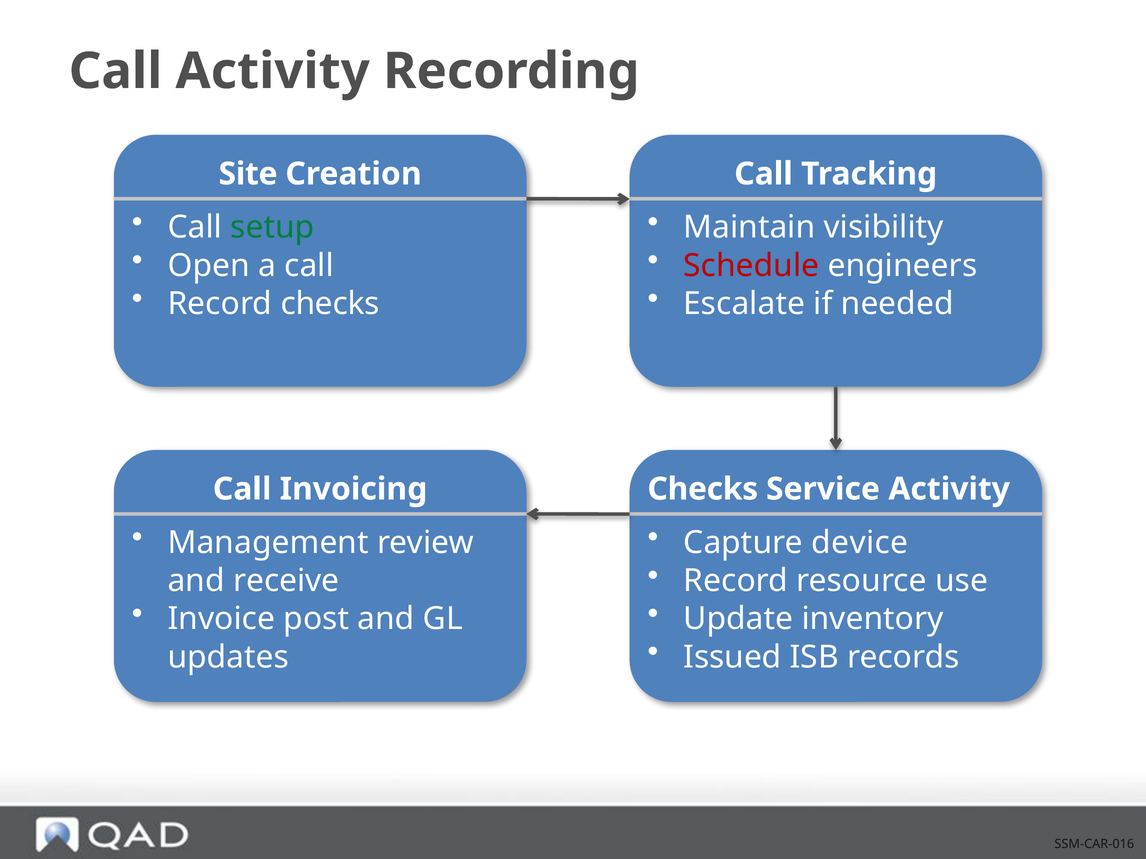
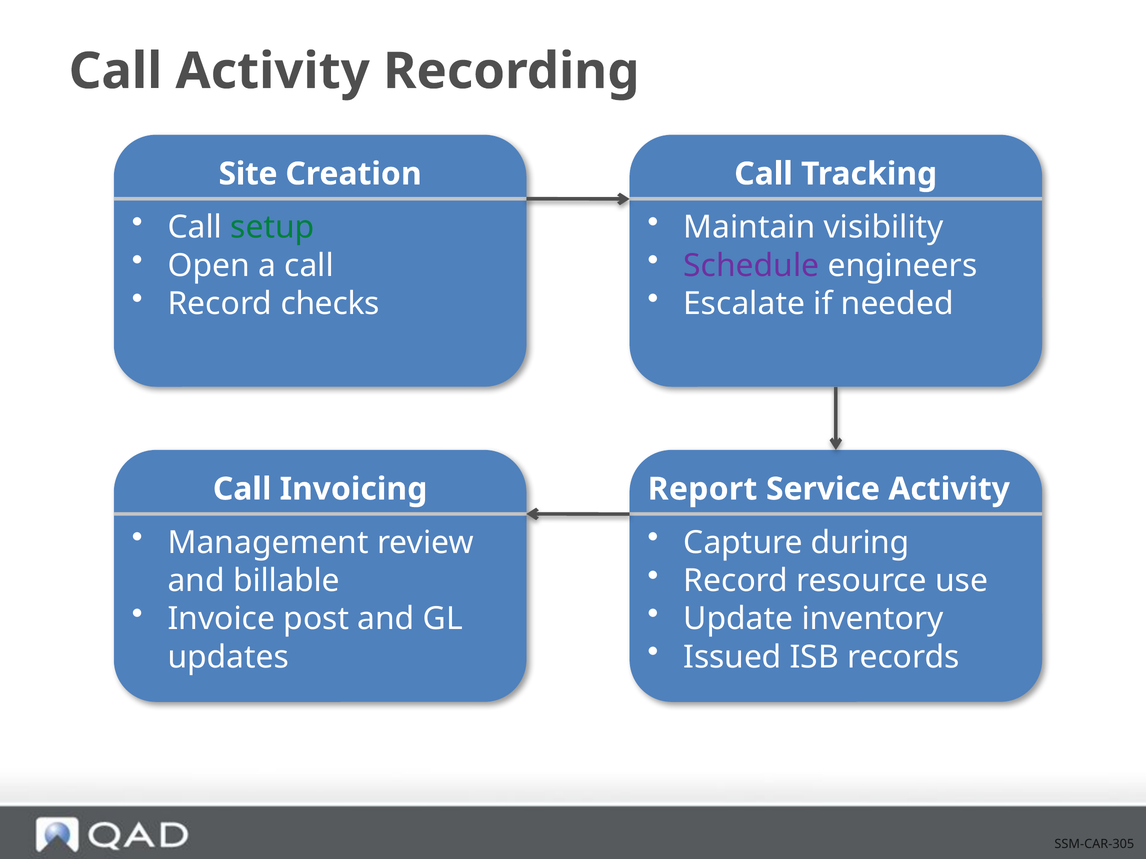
Schedule colour: red -> purple
Checks at (703, 489): Checks -> Report
device: device -> during
receive: receive -> billable
SSM-CAR-016: SSM-CAR-016 -> SSM-CAR-305
